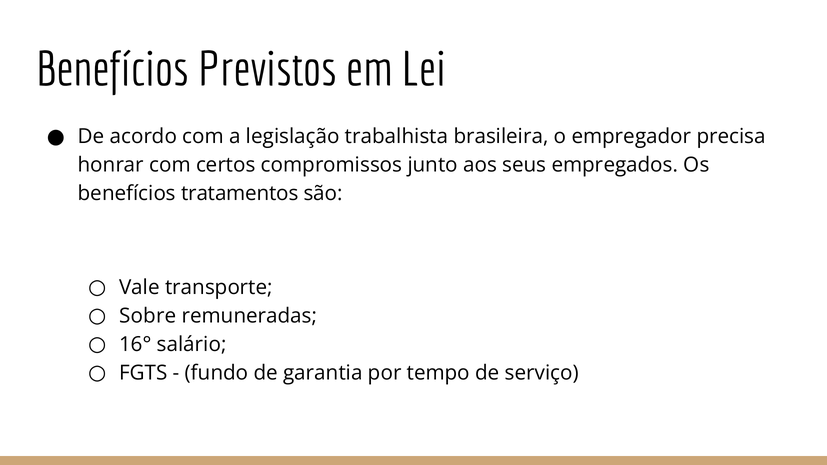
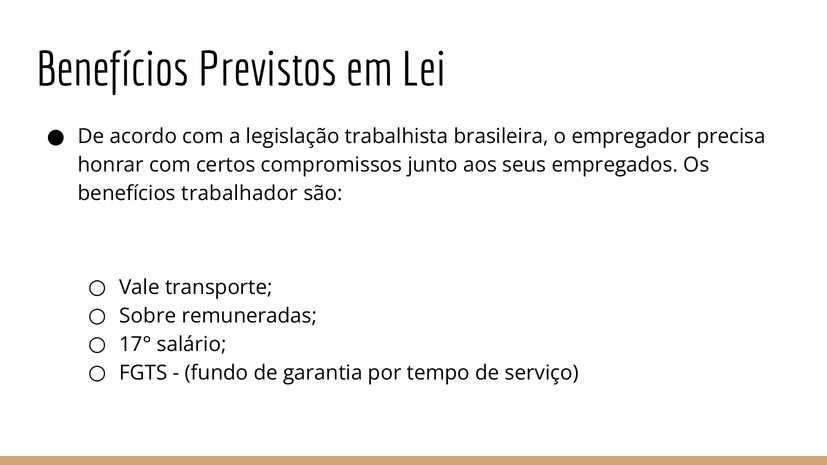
tratamentos: tratamentos -> trabalhador
16°: 16° -> 17°
